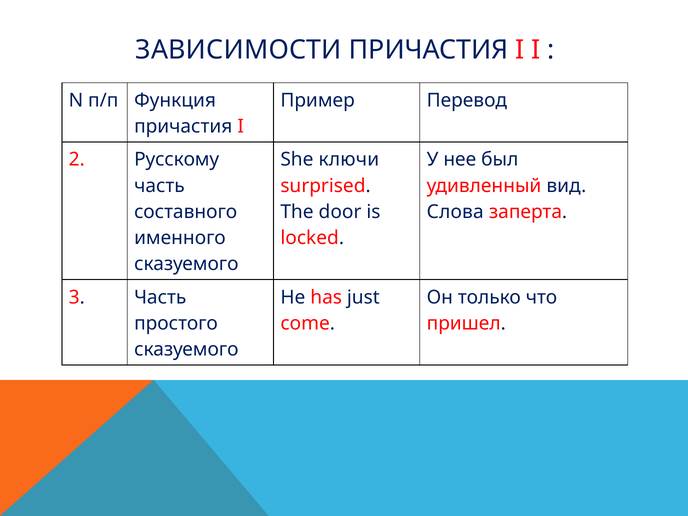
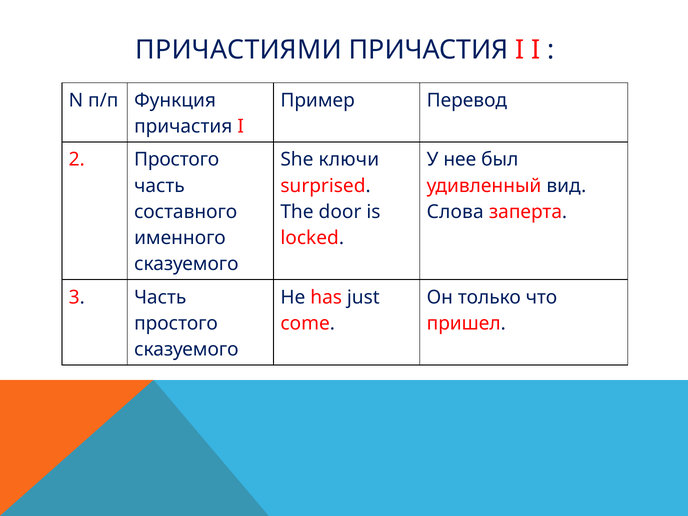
ЗАВИСИМОСТИ: ЗАВИСИМОСТИ -> ПРИЧАСТИЯМИ
2 Русскому: Русскому -> Простого
